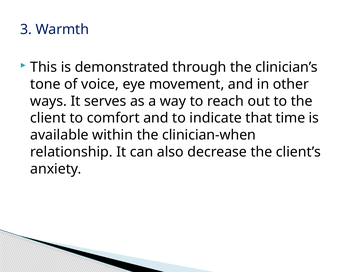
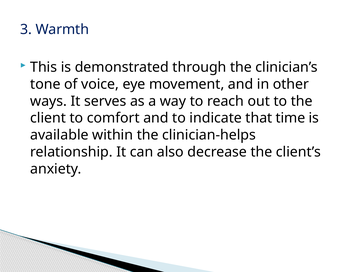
clinician-when: clinician-when -> clinician-helps
